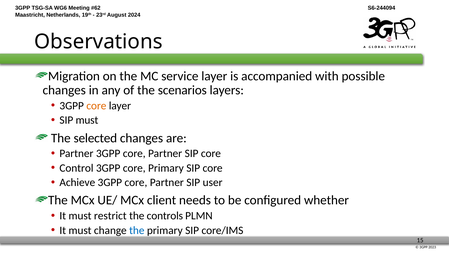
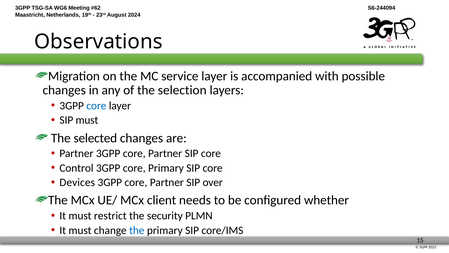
scenarios: scenarios -> selection
core at (96, 106) colour: orange -> blue
Achieve: Achieve -> Devices
user: user -> over
controls: controls -> security
